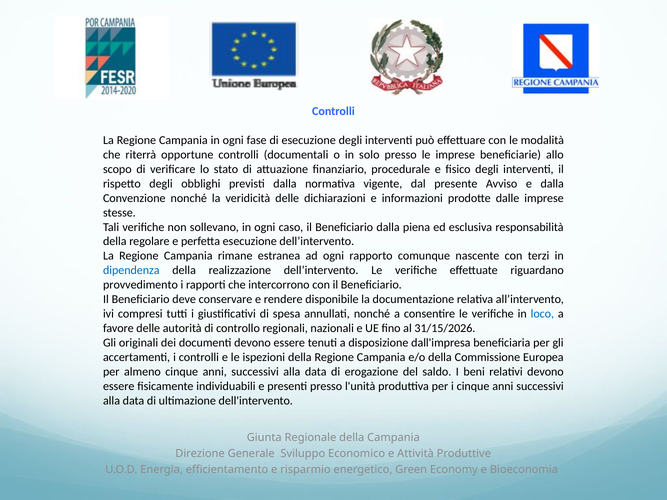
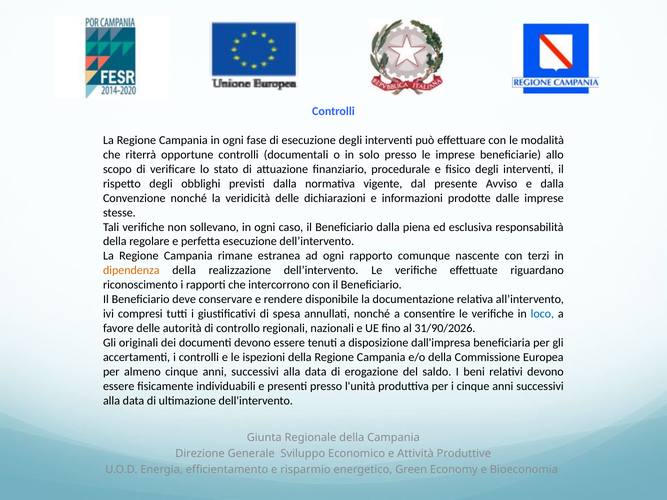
dipendenza colour: blue -> orange
provvedimento: provvedimento -> riconoscimento
31/15/2026: 31/15/2026 -> 31/90/2026
